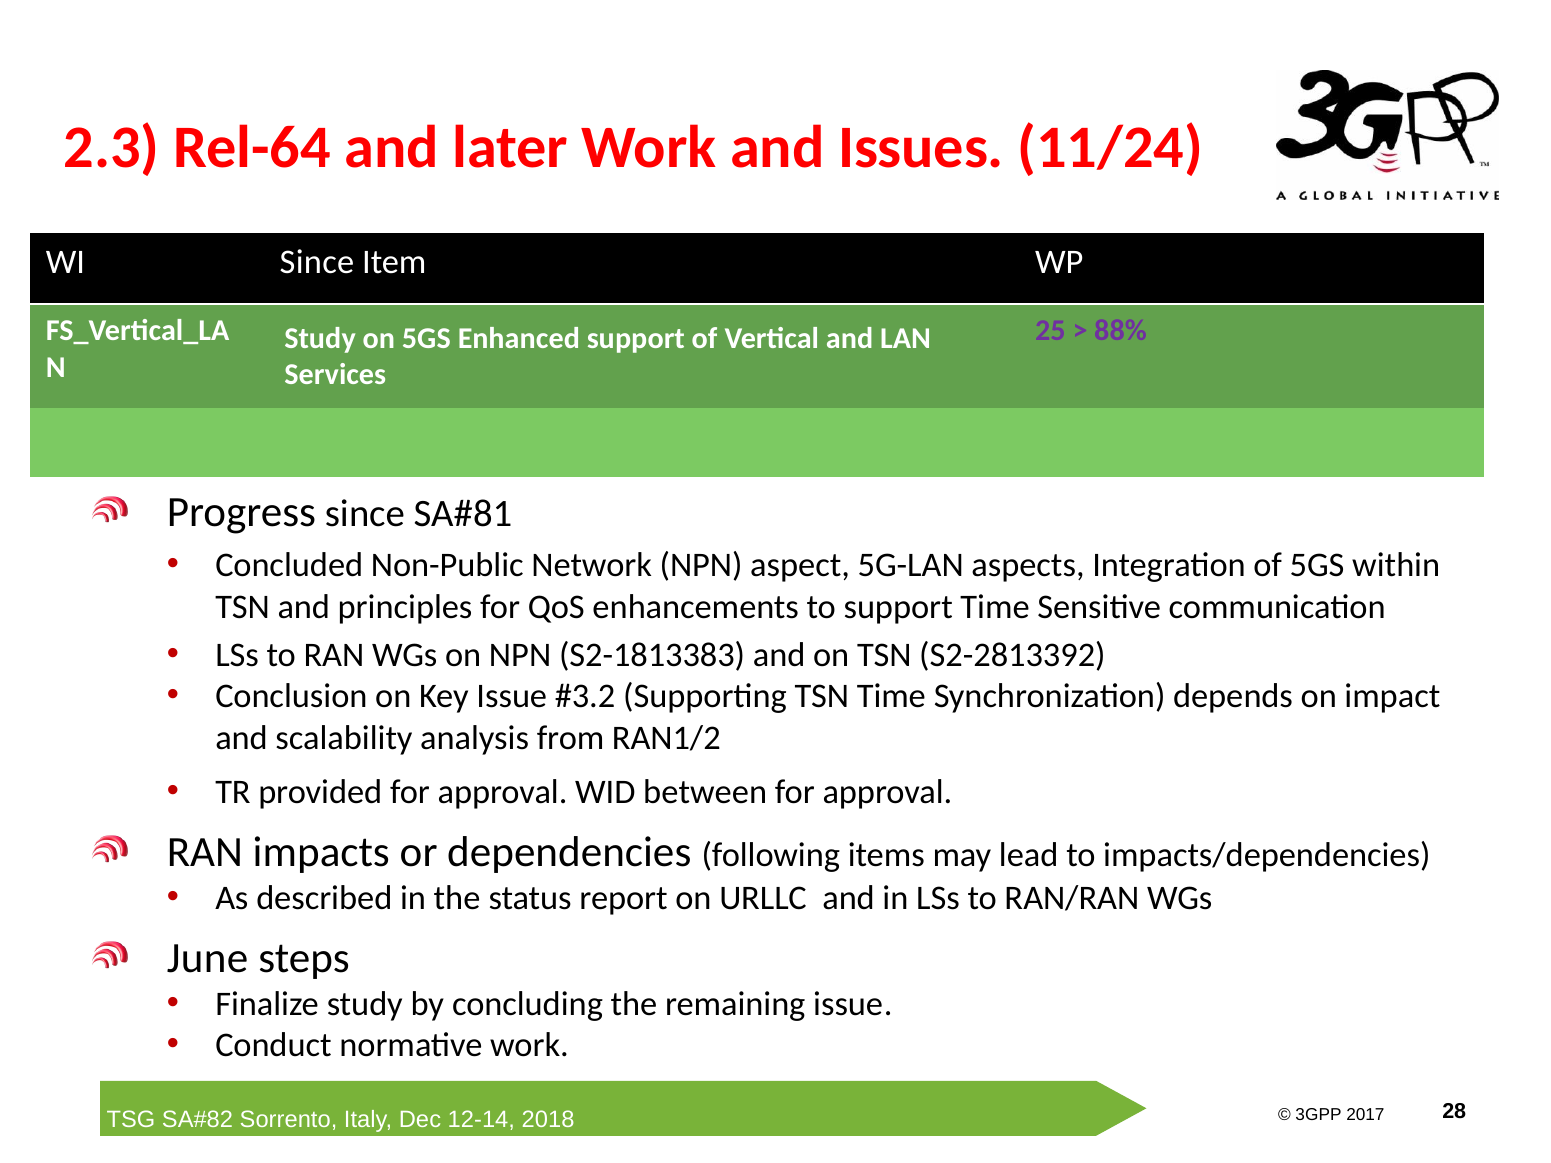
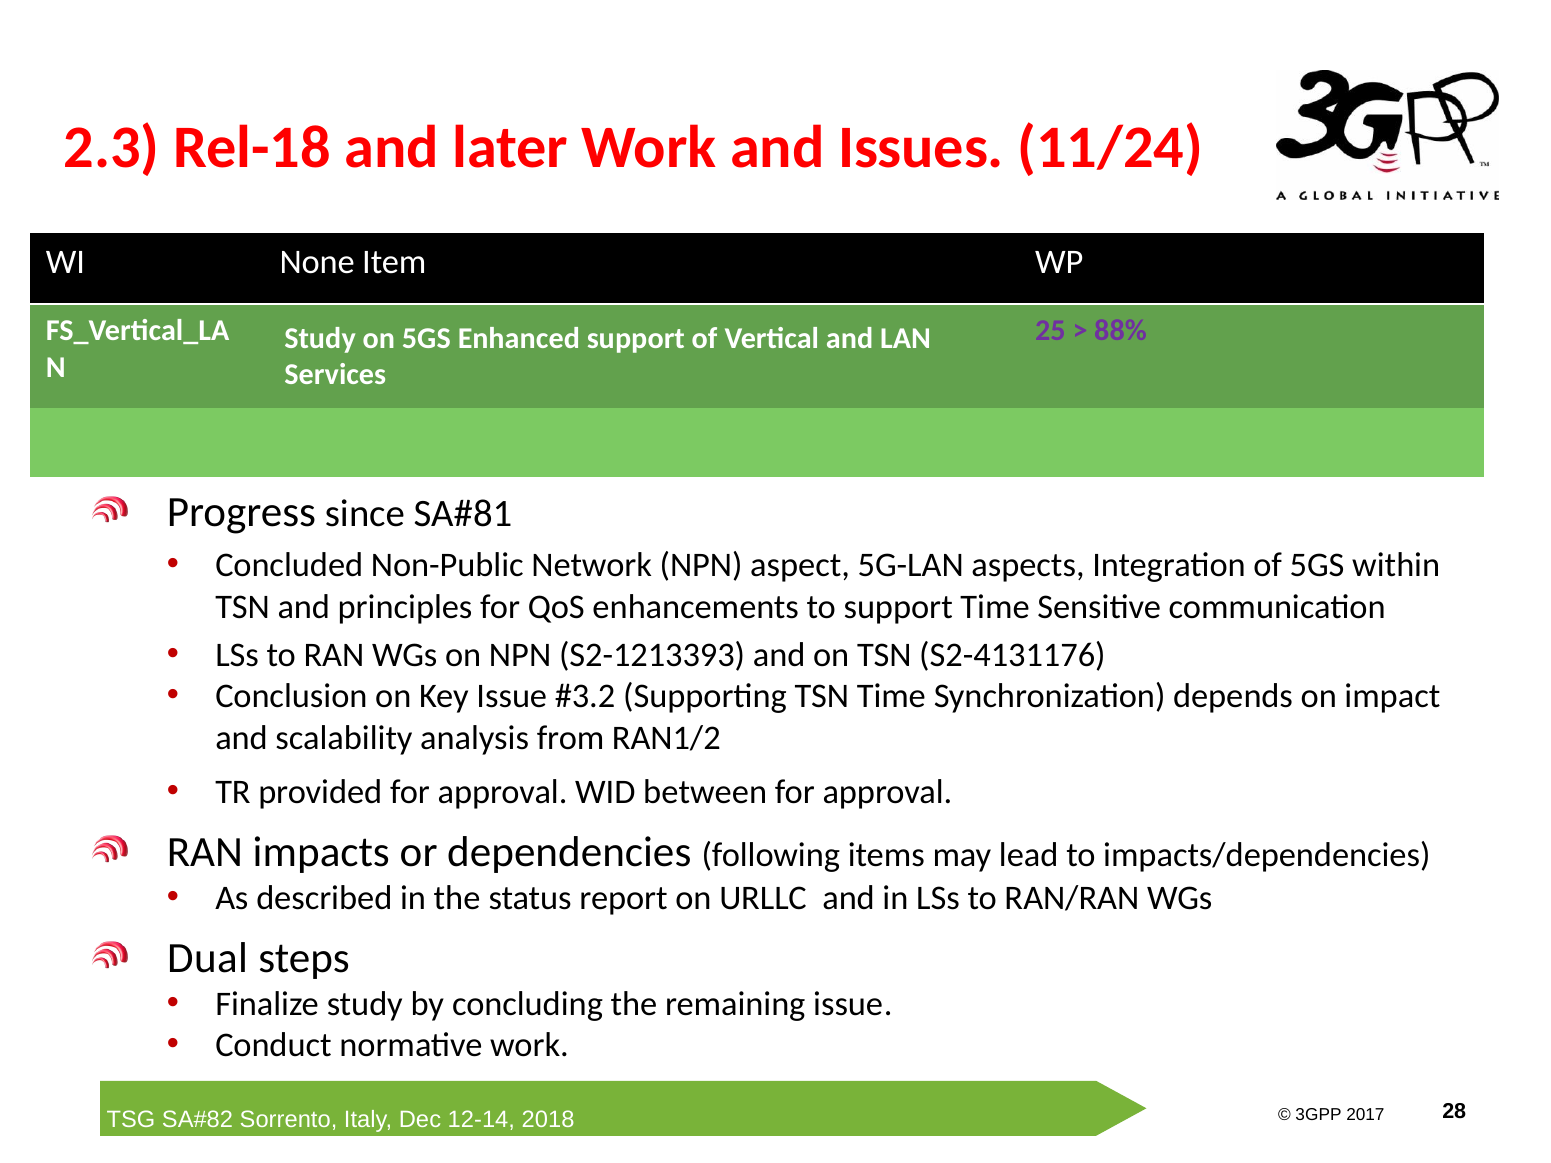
Rel-64: Rel-64 -> Rel-18
WI Since: Since -> None
S2-1813383: S2-1813383 -> S2-1213393
S2-2813392: S2-2813392 -> S2-4131176
June: June -> Dual
